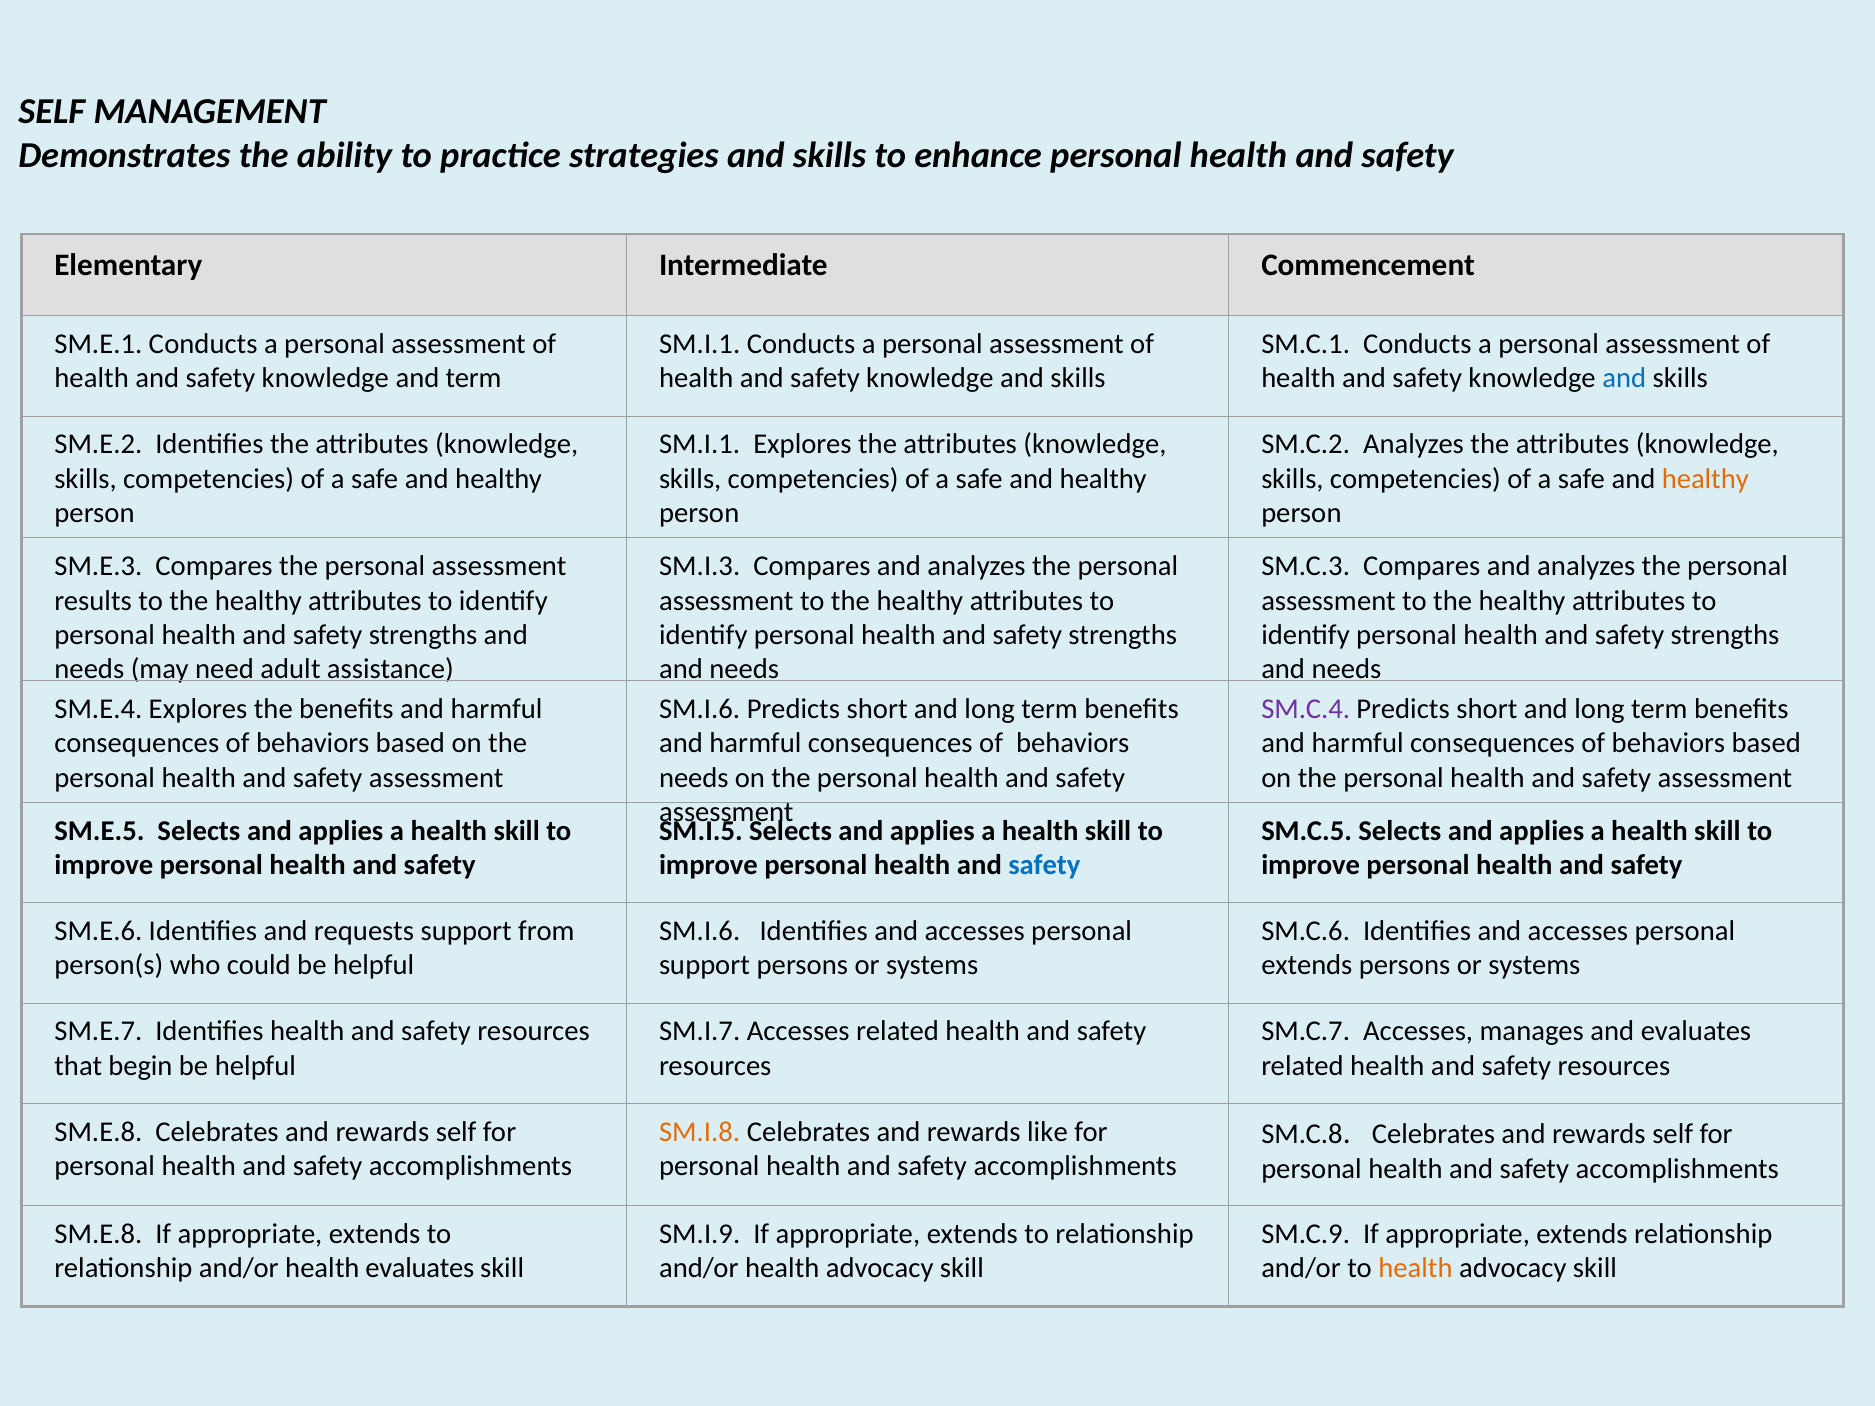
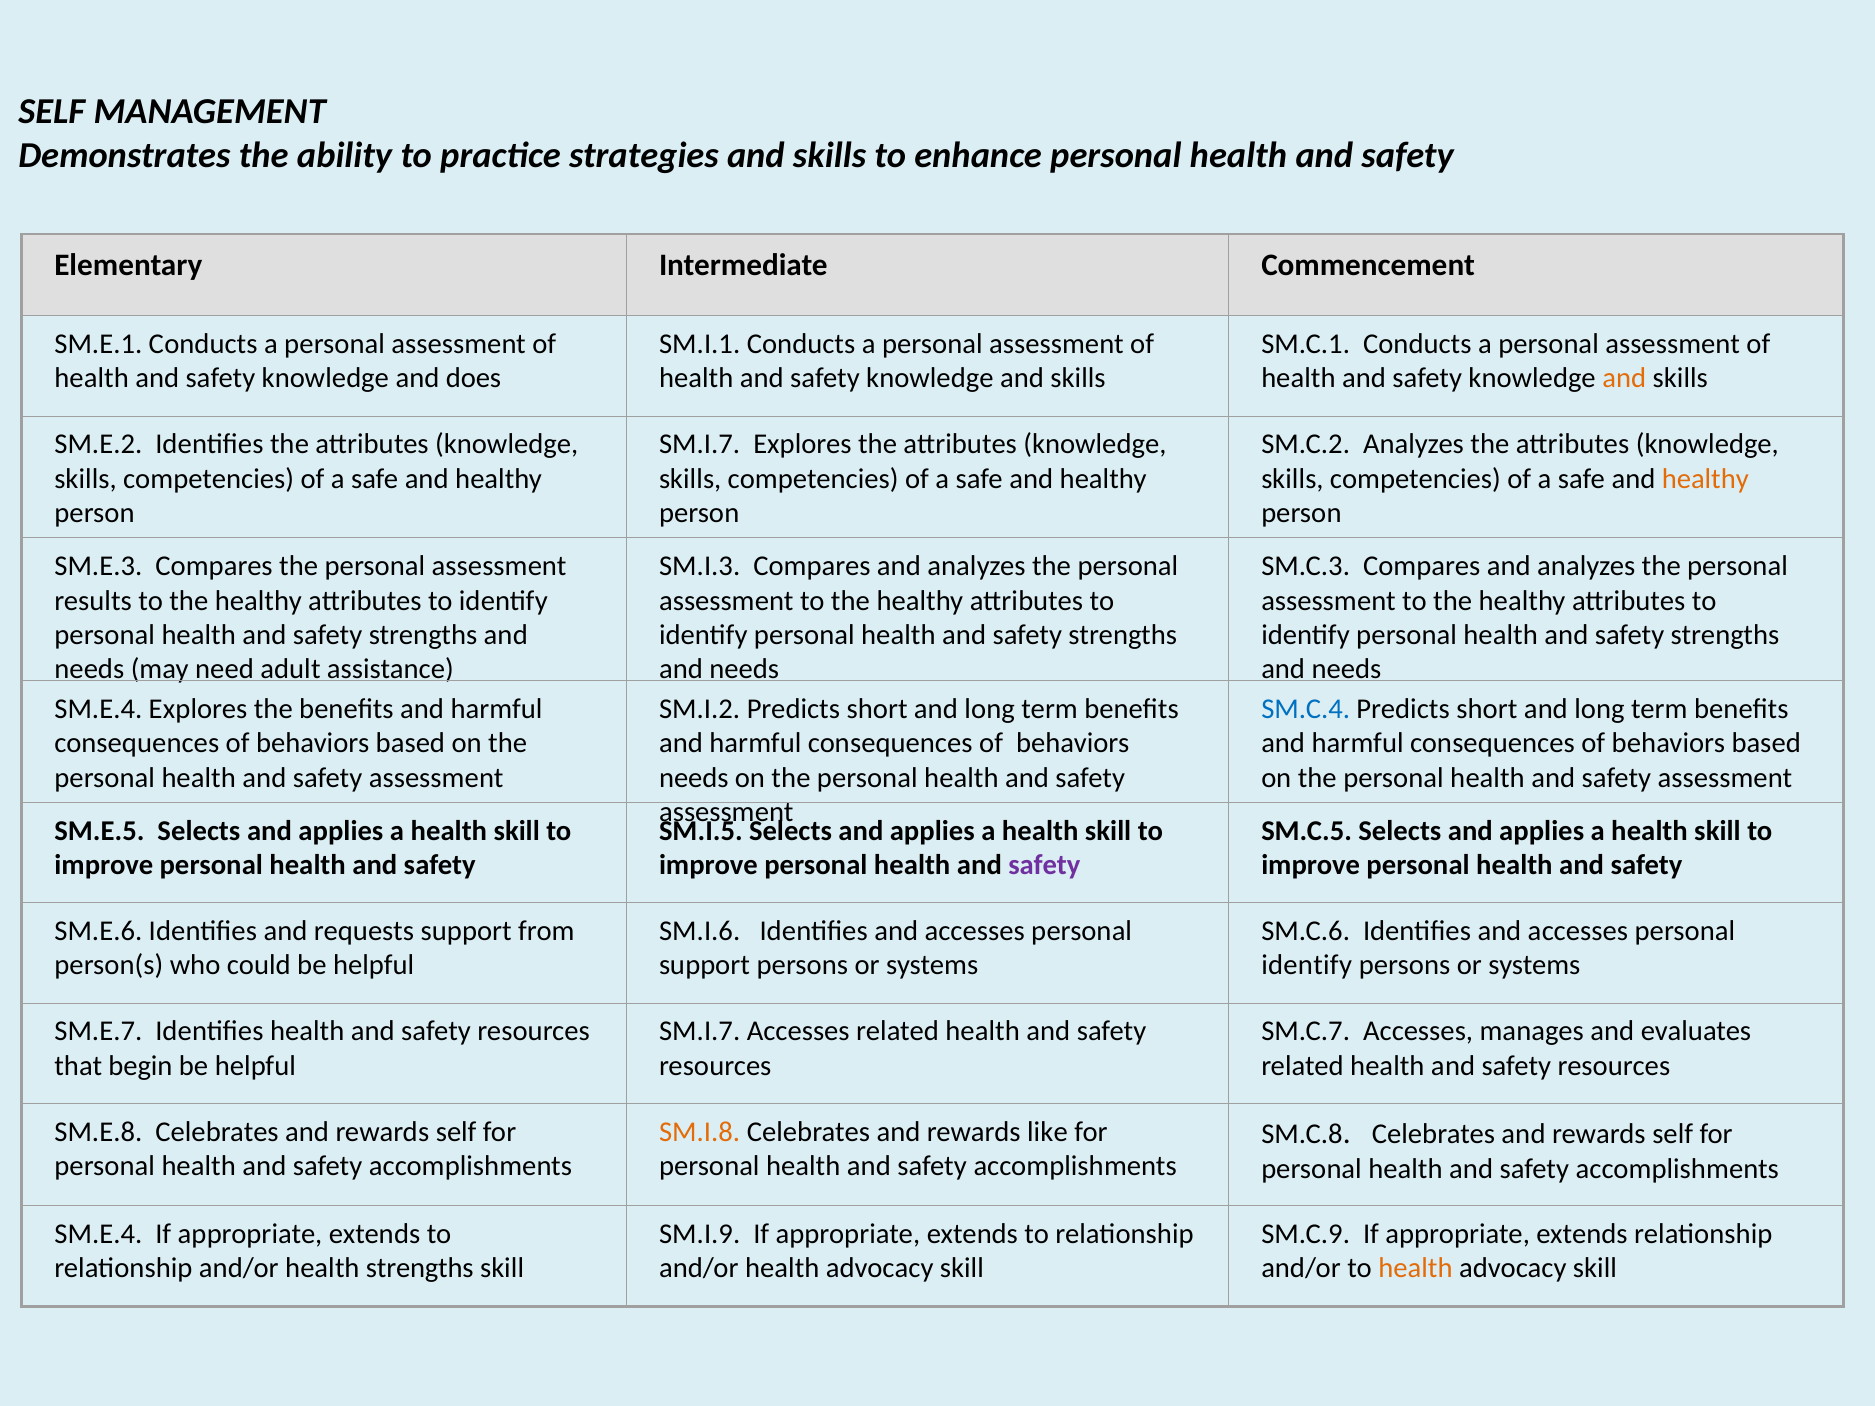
and term: term -> does
and at (1624, 379) colour: blue -> orange
SM.I.1 at (700, 445): SM.I.1 -> SM.I.7
SM.I.6 at (700, 709): SM.I.6 -> SM.I.2
SM.C.4 colour: purple -> blue
safety at (1044, 865) colour: blue -> purple
extends at (1307, 966): extends -> identify
SM.E.8 at (98, 1234): SM.E.8 -> SM.E.4
health evaluates: evaluates -> strengths
